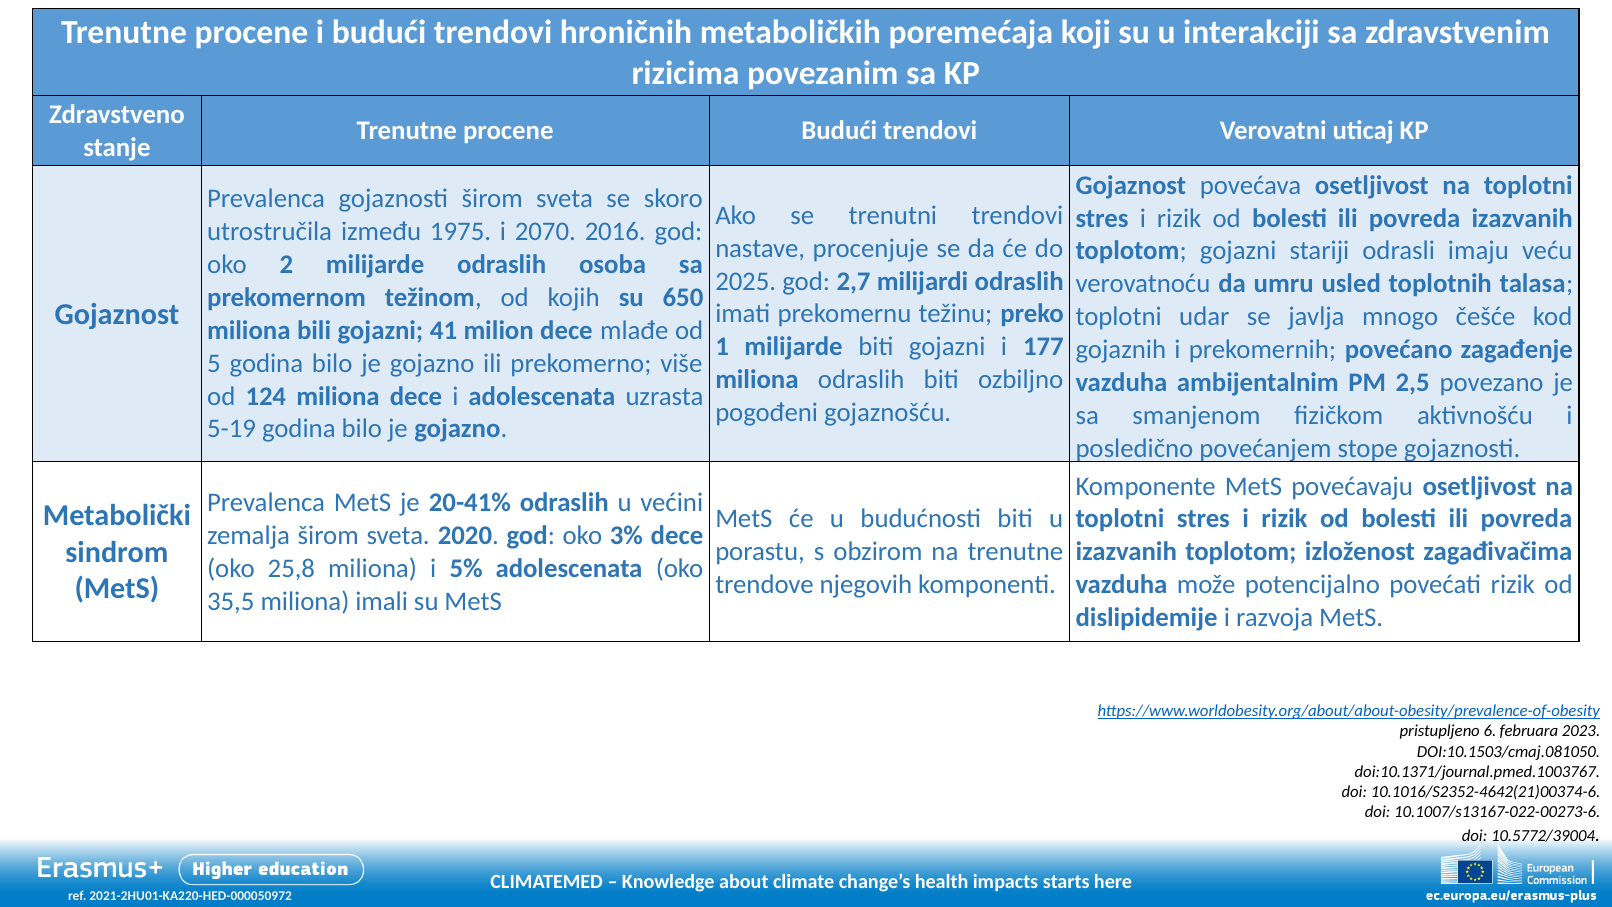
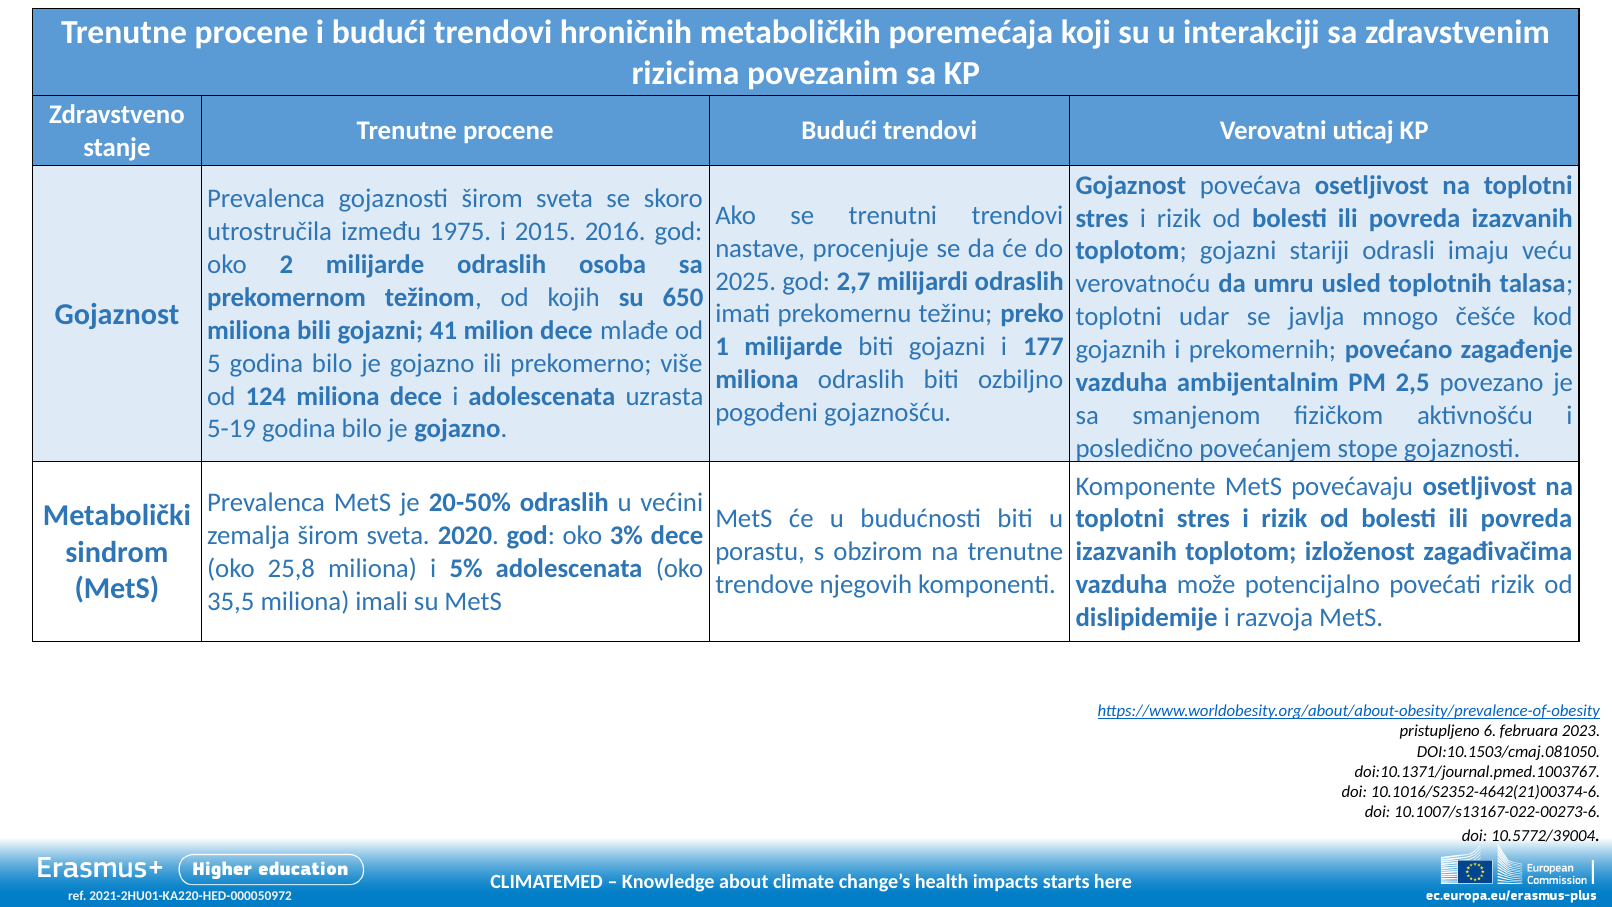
2070: 2070 -> 2015
20-41%: 20-41% -> 20-50%
